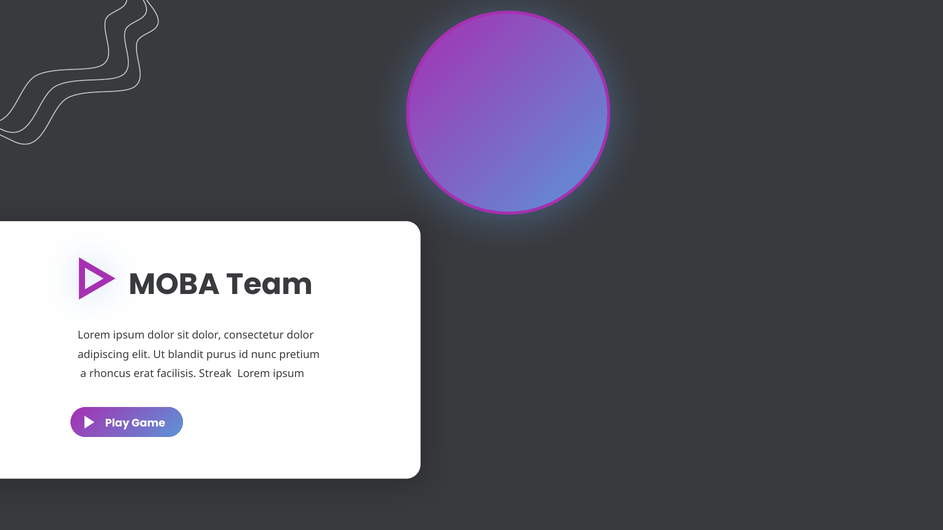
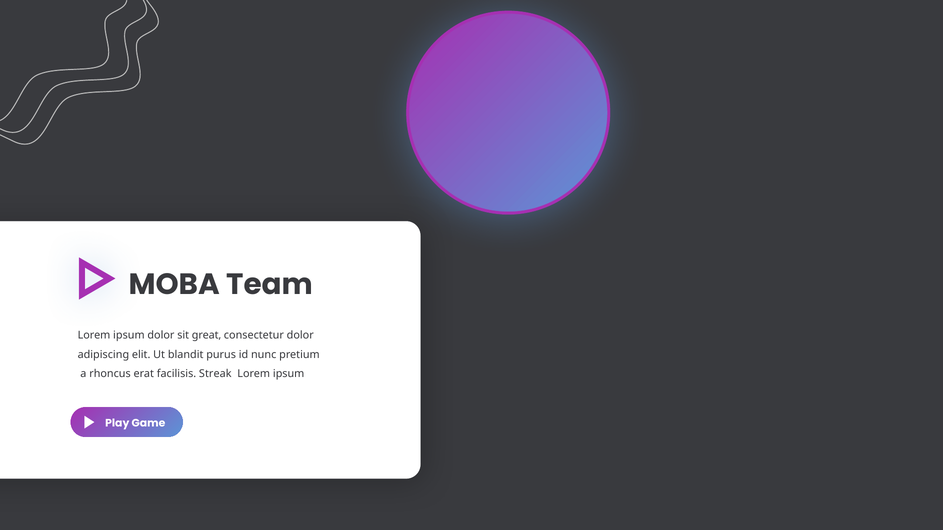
sit dolor: dolor -> great
